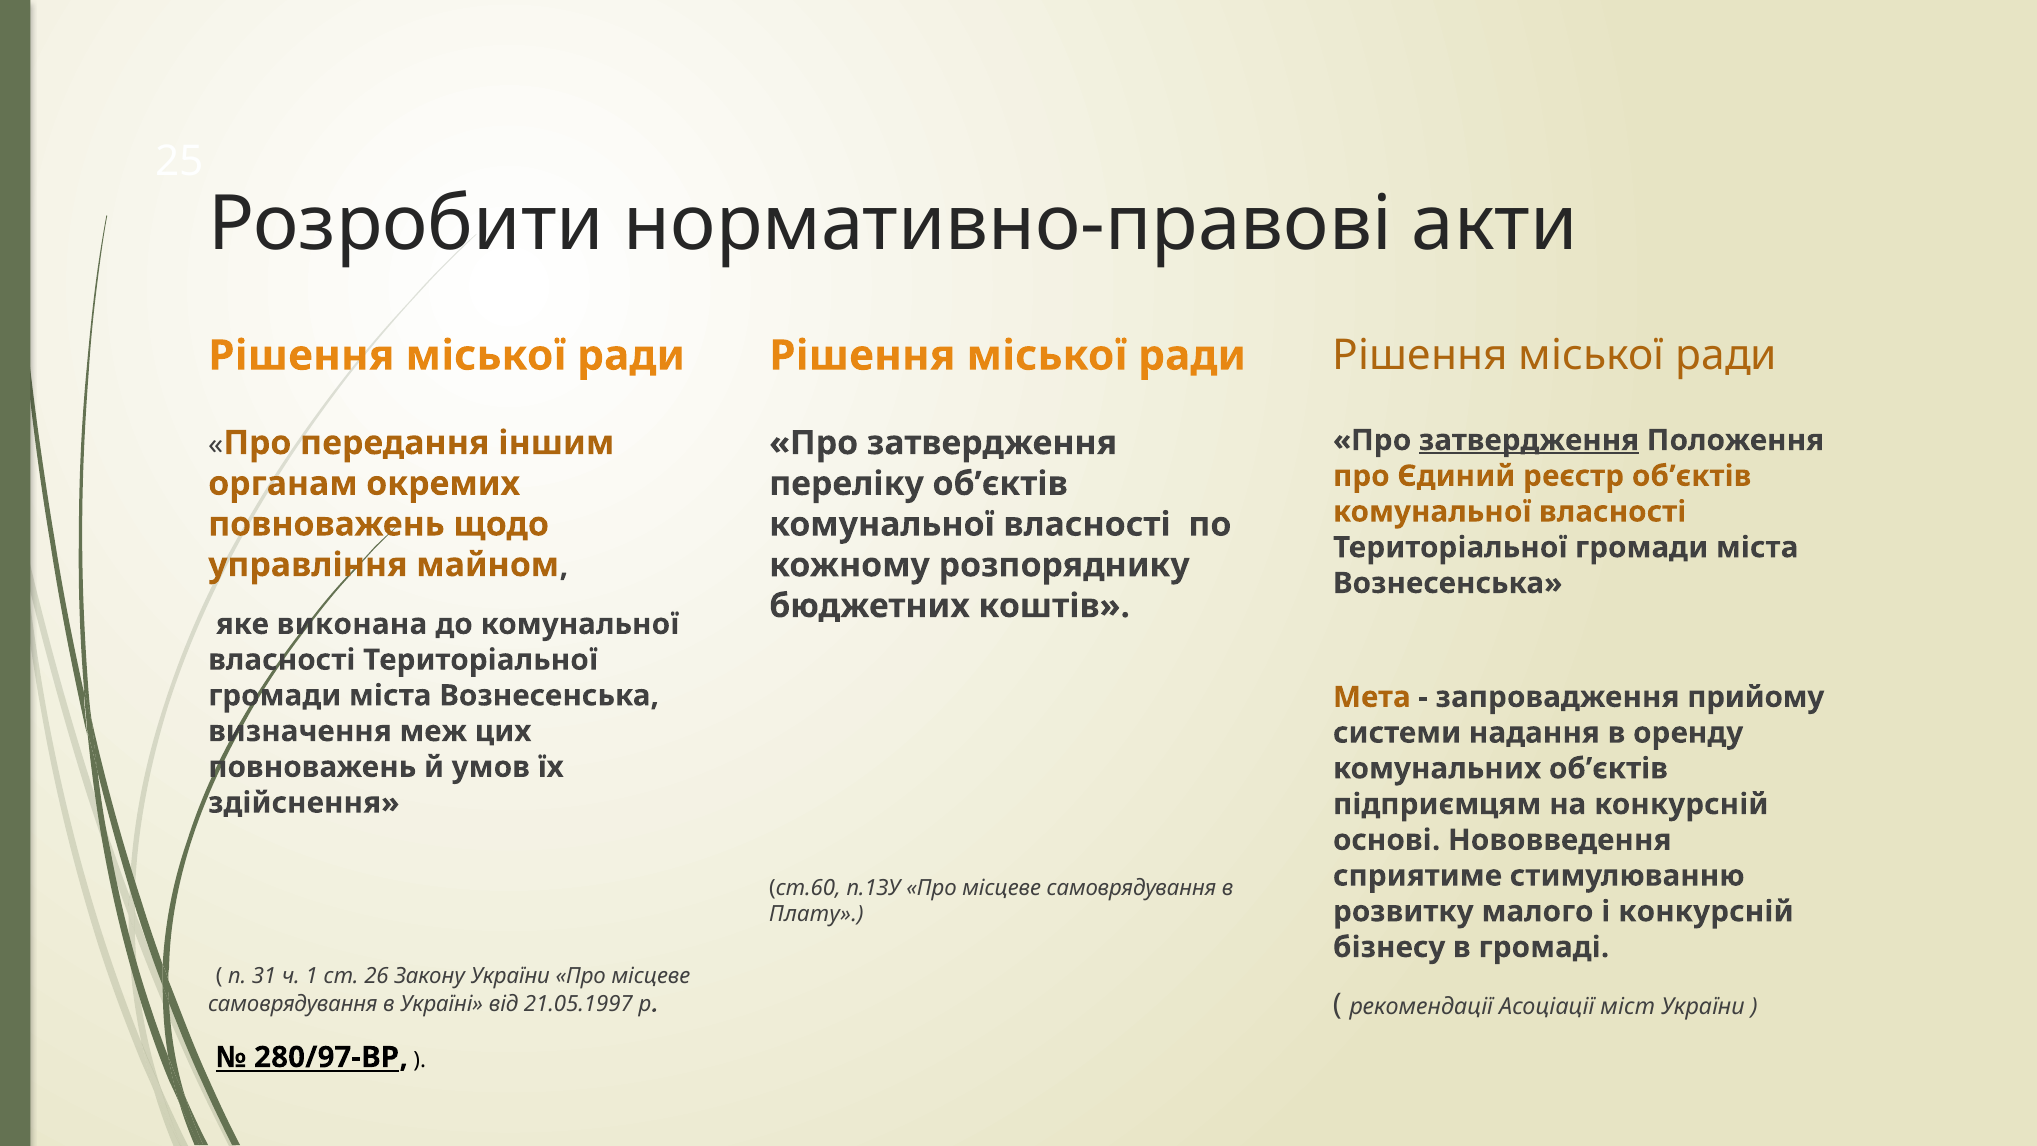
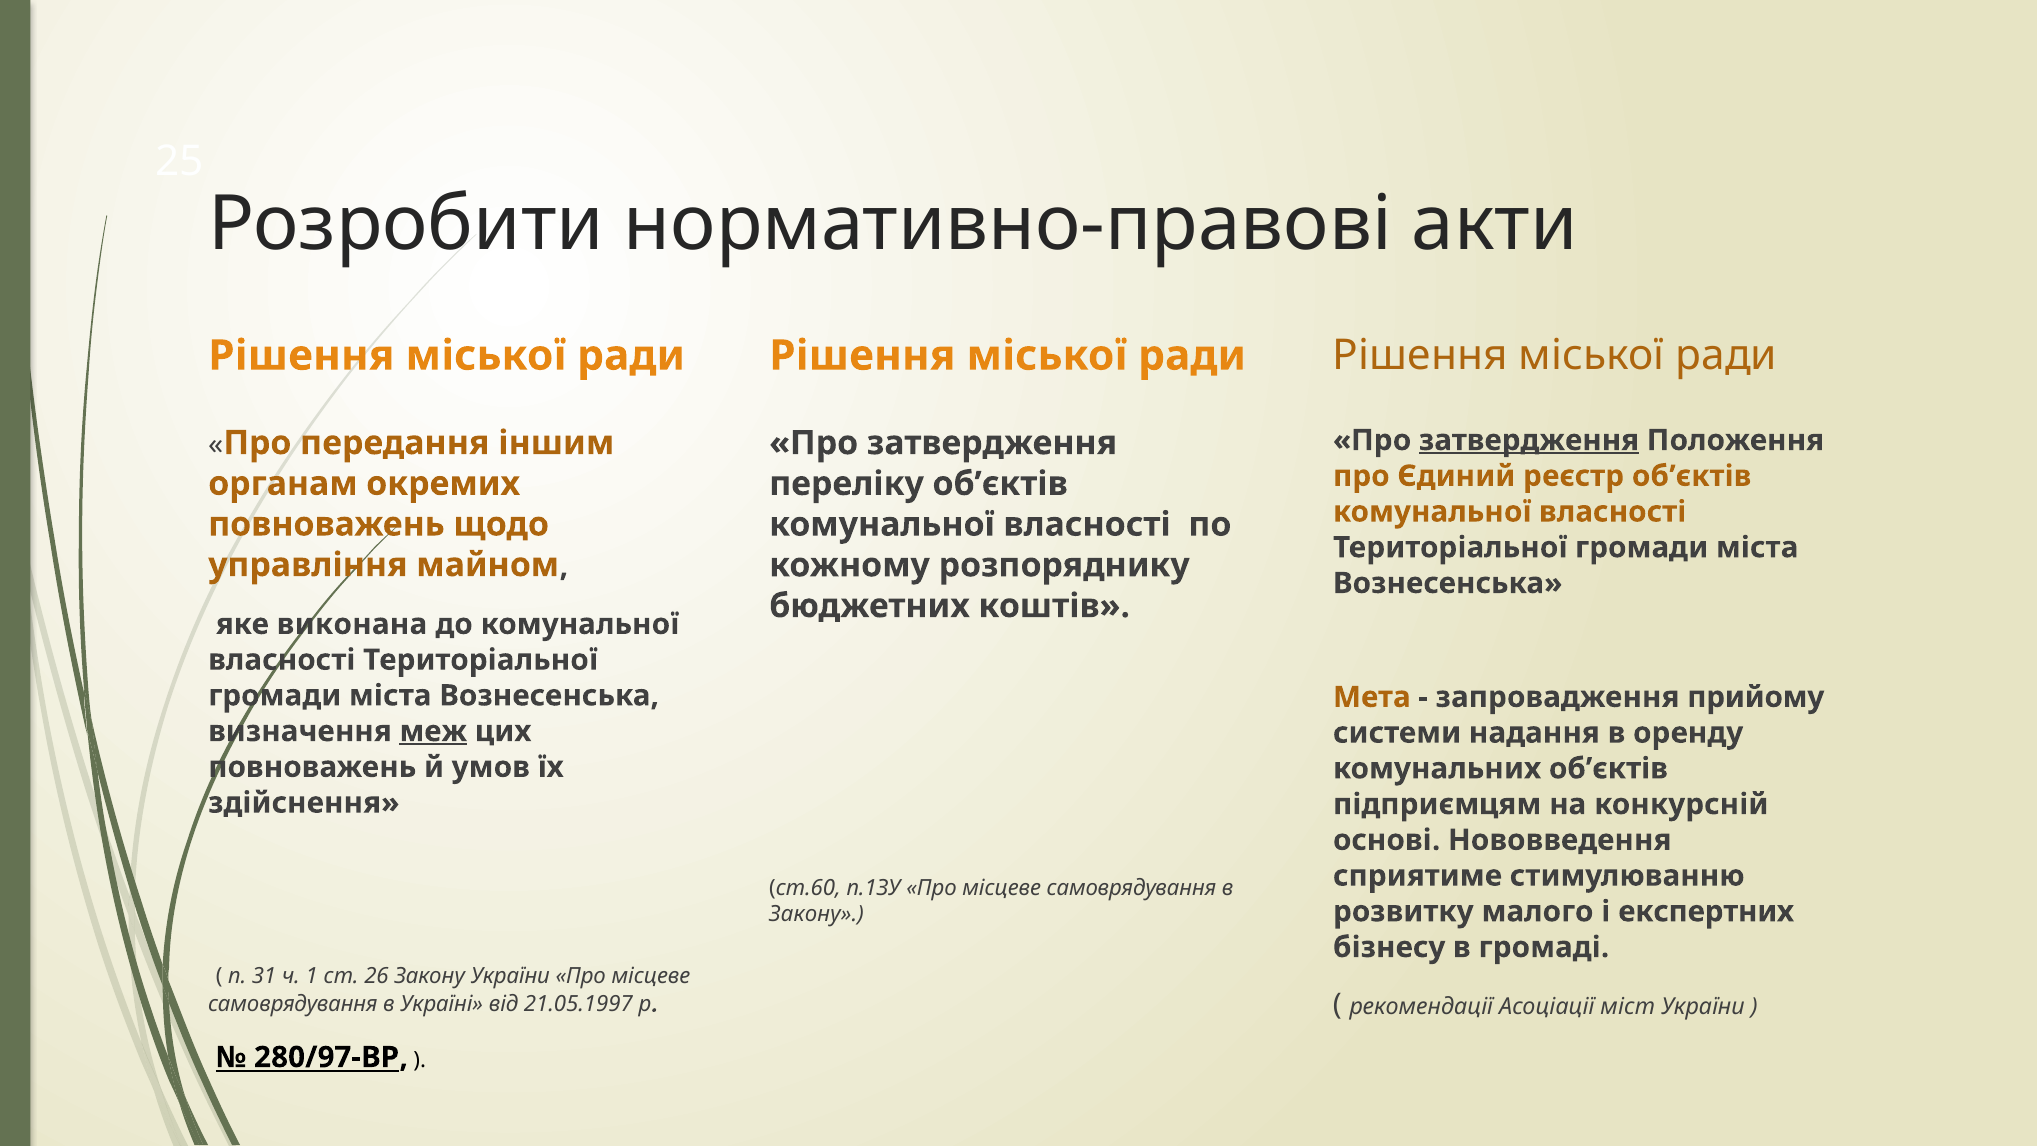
меж underline: none -> present
і конкурсній: конкурсній -> експертних
Плату at (816, 914): Плату -> Закону
